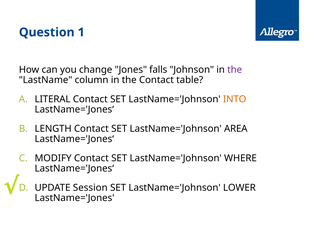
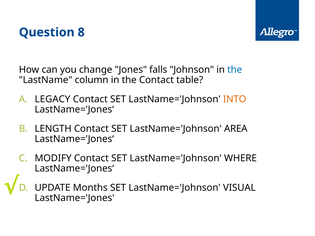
1: 1 -> 8
the at (235, 70) colour: purple -> blue
LITERAL: LITERAL -> LEGACY
Session: Session -> Months
LOWER: LOWER -> VISUAL
